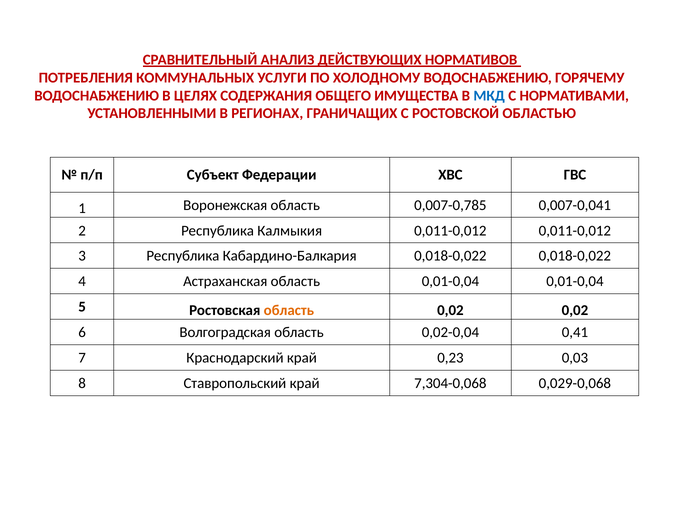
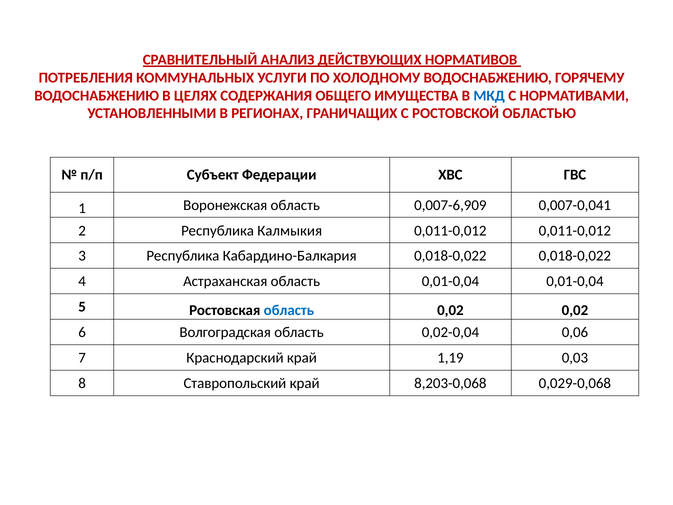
0,007-0,785: 0,007-0,785 -> 0,007-6,909
область at (289, 310) colour: orange -> blue
0,41: 0,41 -> 0,06
0,23: 0,23 -> 1,19
7,304-0,068: 7,304-0,068 -> 8,203-0,068
